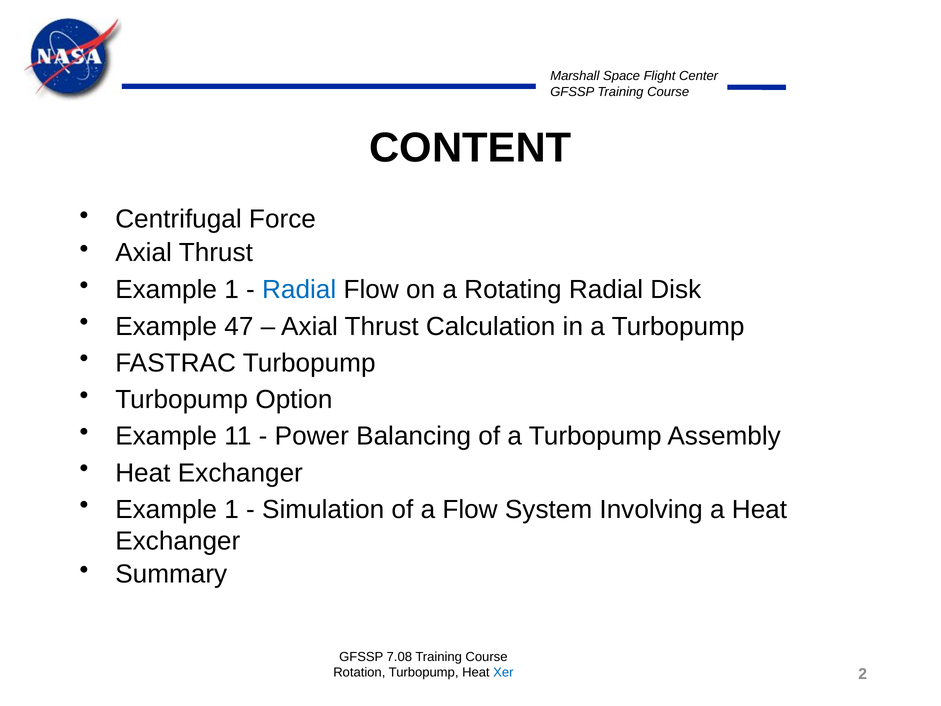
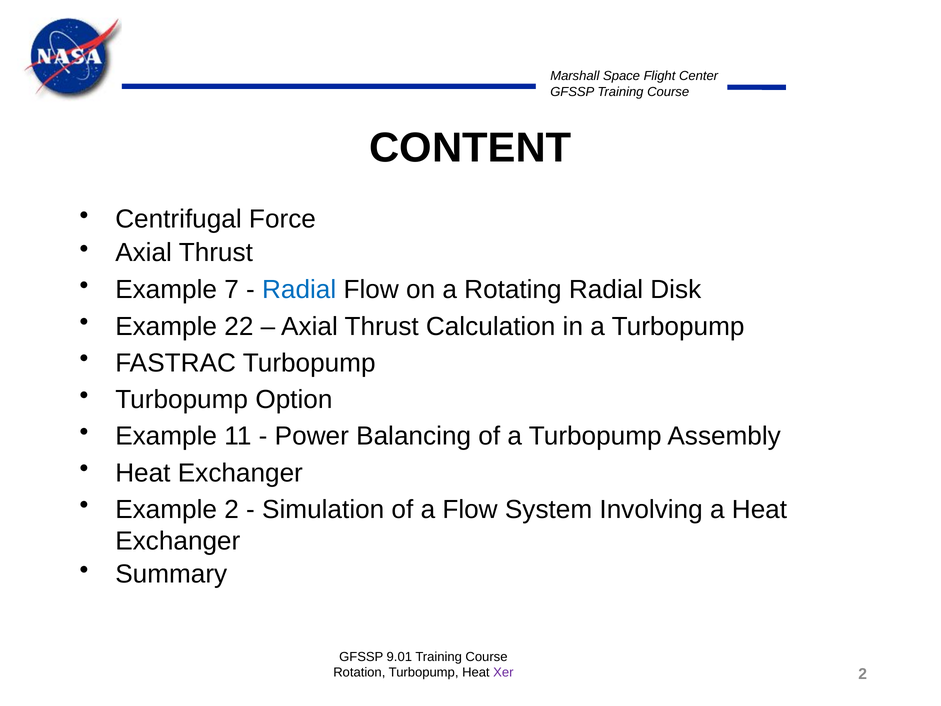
1 at (232, 290): 1 -> 7
47: 47 -> 22
1 at (232, 509): 1 -> 2
7.08: 7.08 -> 9.01
Xer colour: blue -> purple
